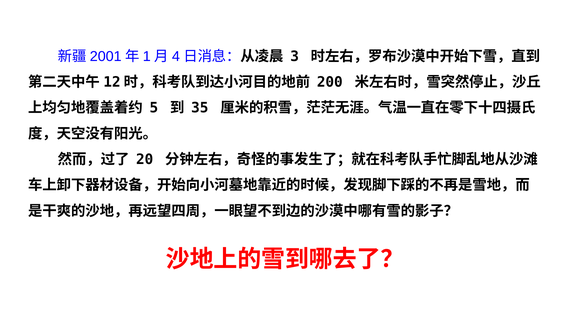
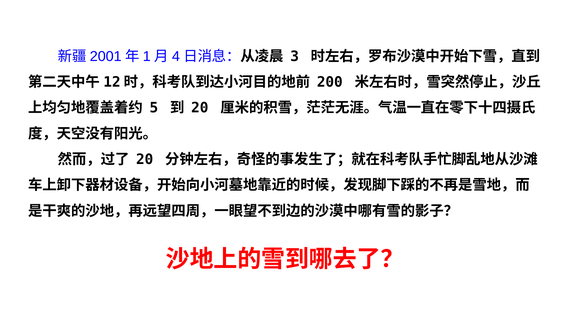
35 at (200, 108): 35 -> 20
